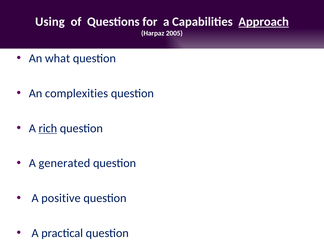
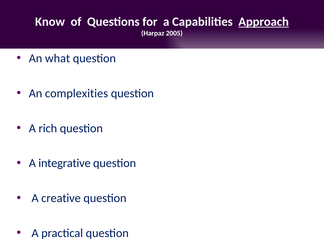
Using: Using -> Know
rich underline: present -> none
generated: generated -> integrative
positive: positive -> creative
